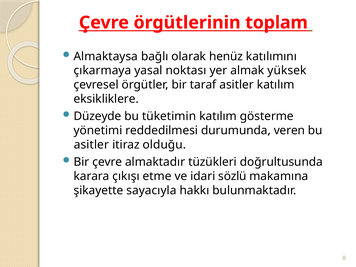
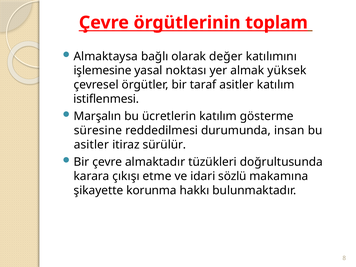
henüz: henüz -> değer
çıkarmaya: çıkarmaya -> işlemesine
eksikliklere: eksikliklere -> istiflenmesi
Düzeyde: Düzeyde -> Marşalın
tüketimin: tüketimin -> ücretlerin
yönetimi: yönetimi -> süresine
veren: veren -> insan
olduğu: olduğu -> sürülür
sayacıyla: sayacıyla -> korunma
